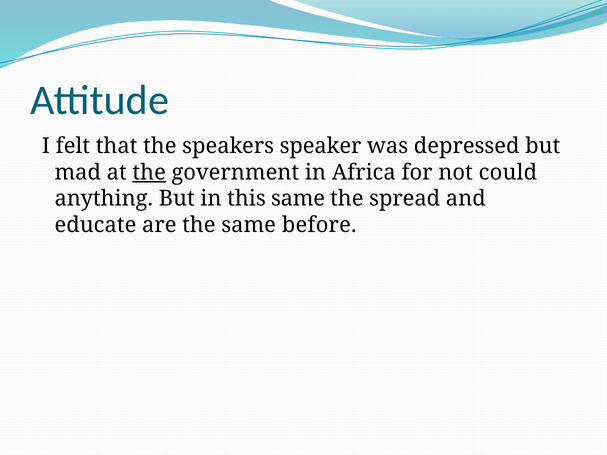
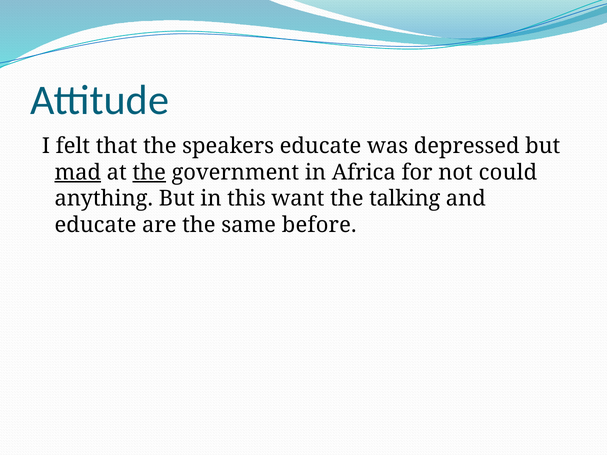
speakers speaker: speaker -> educate
mad underline: none -> present
this same: same -> want
spread: spread -> talking
